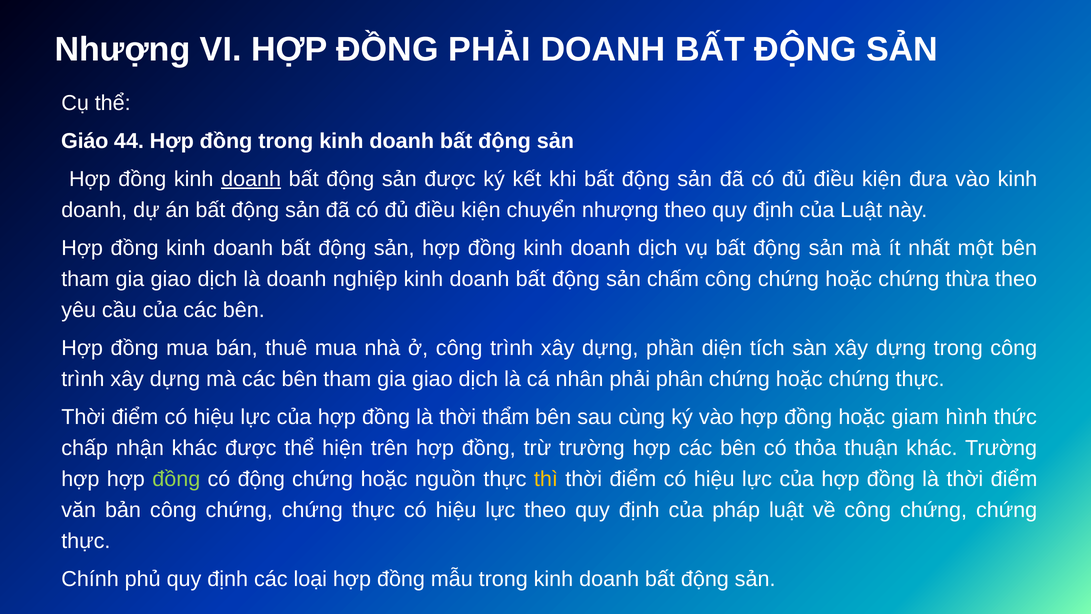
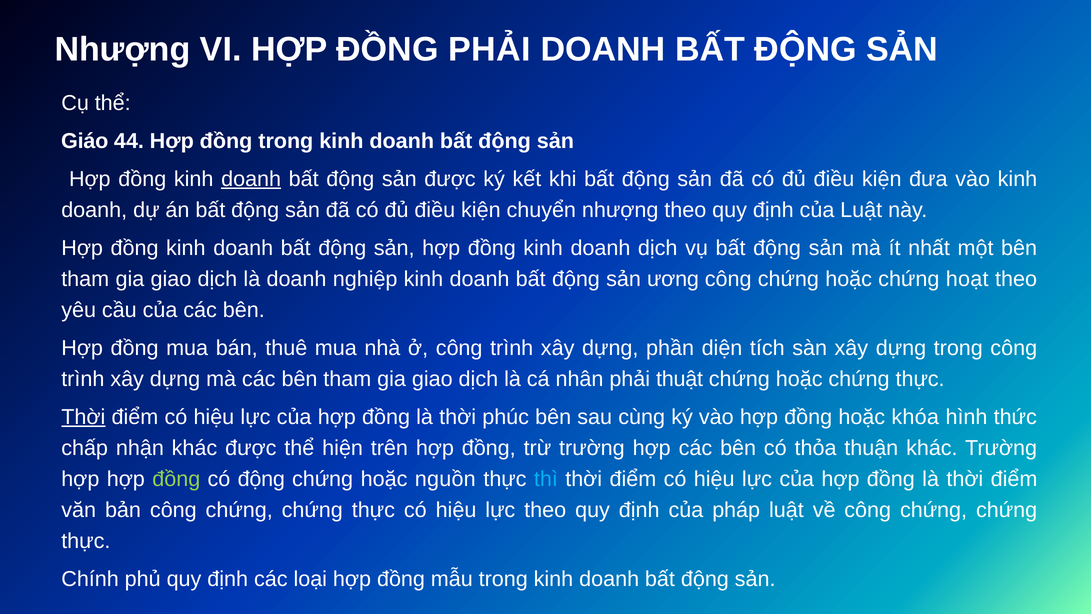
chấm: chấm -> ương
thừa: thừa -> hoạt
phân: phân -> thuật
Thời at (83, 417) underline: none -> present
thẩm: thẩm -> phúc
giam: giam -> khóa
thì colour: yellow -> light blue
